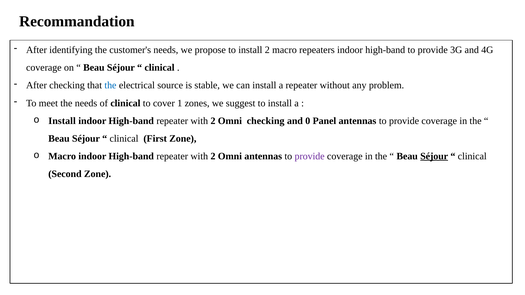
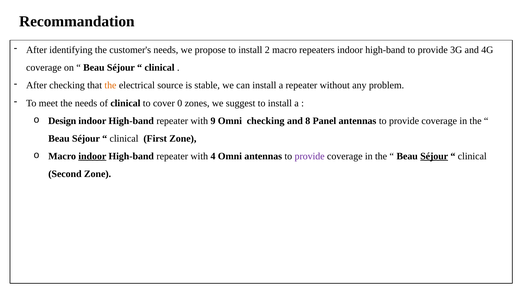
the at (110, 85) colour: blue -> orange
1: 1 -> 0
Install at (62, 121): Install -> Design
2 at (213, 121): 2 -> 9
0: 0 -> 8
indoor at (92, 156) underline: none -> present
2 at (213, 156): 2 -> 4
